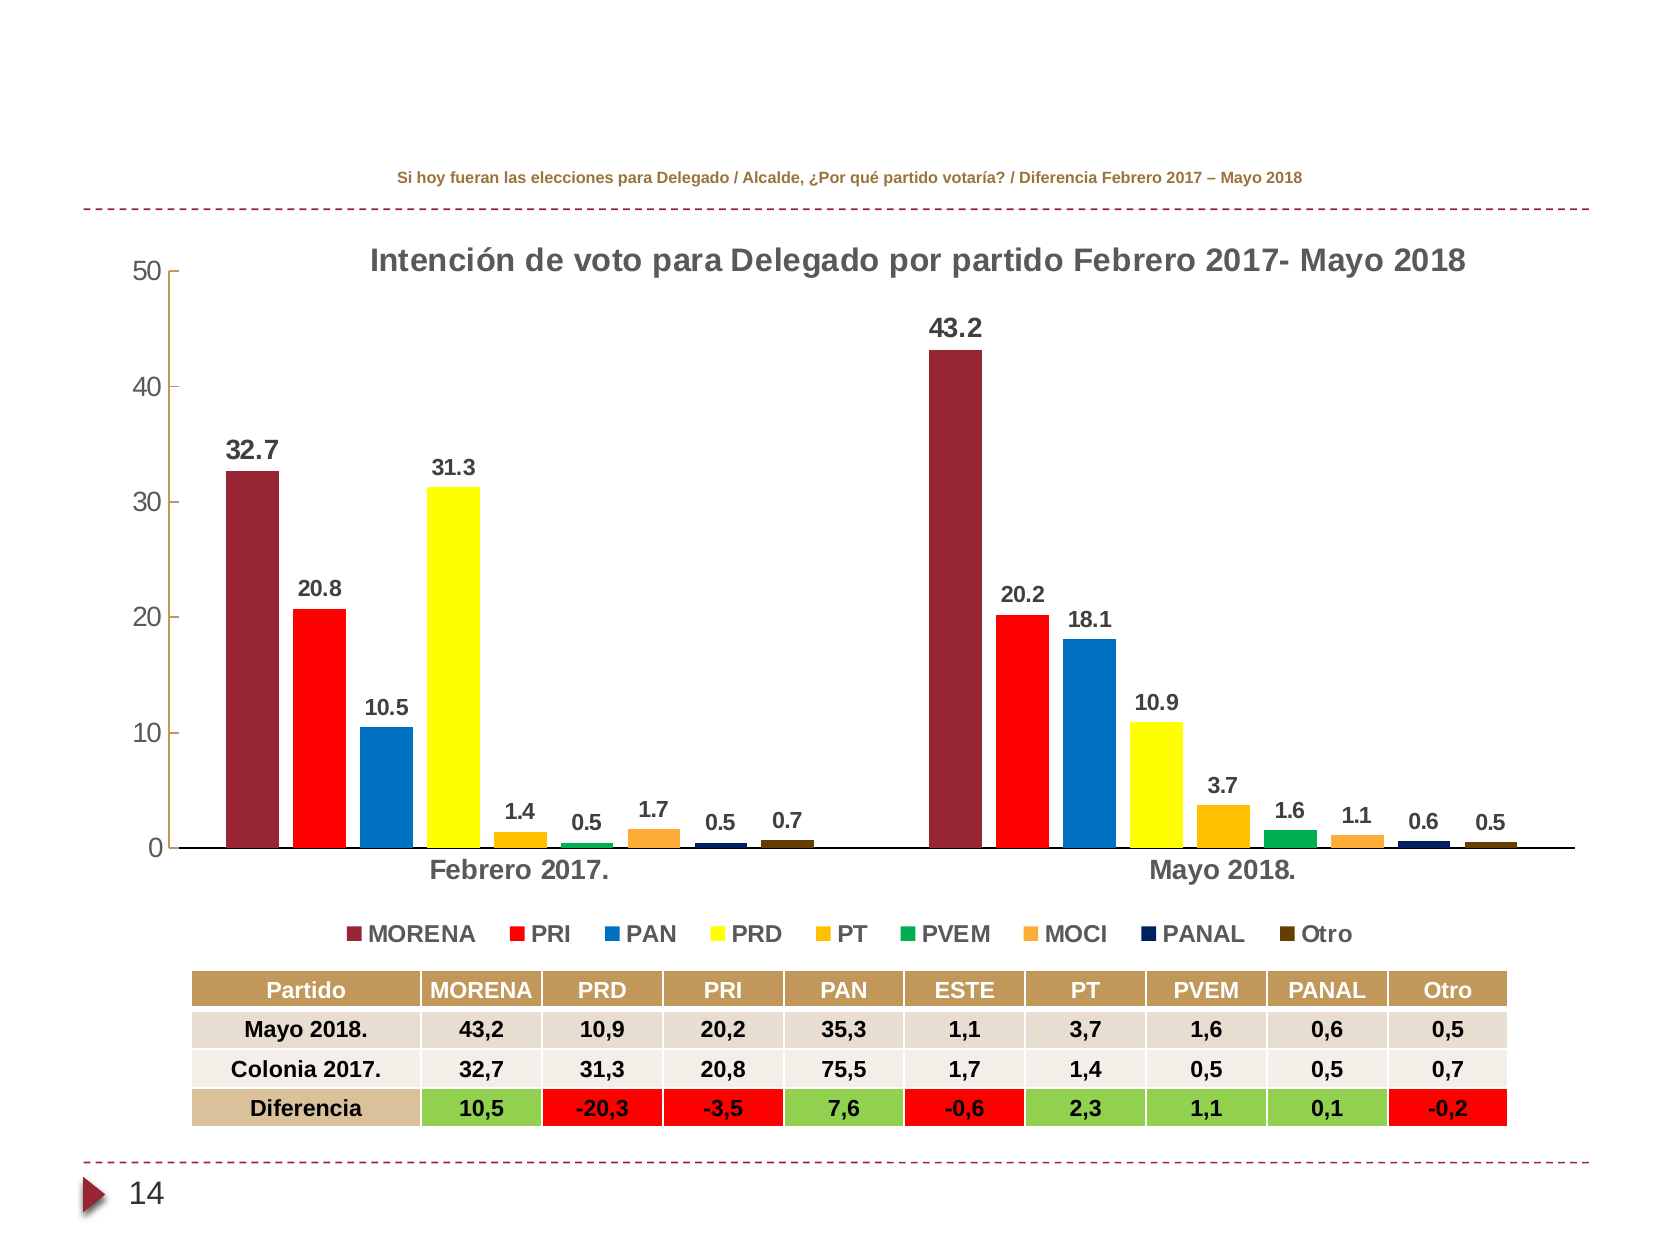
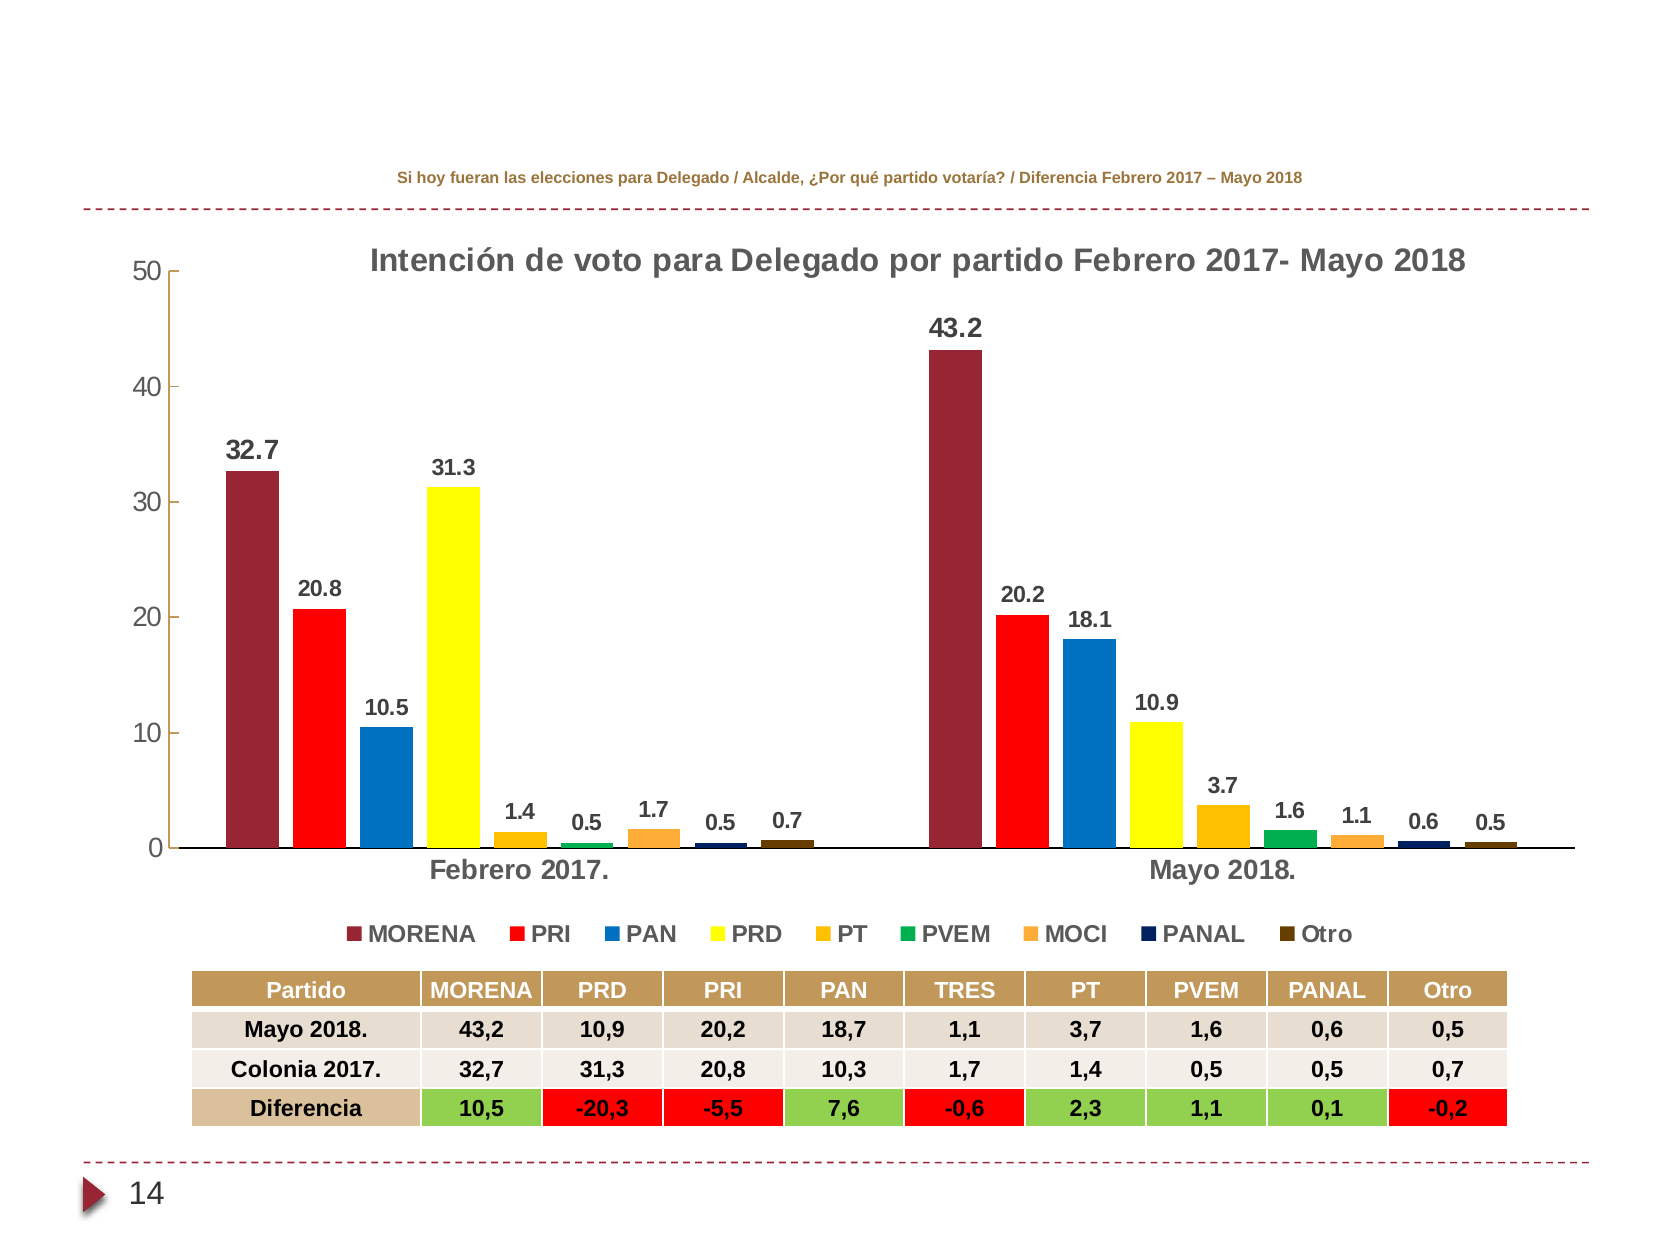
ESTE: ESTE -> TRES
35,3: 35,3 -> 18,7
75,5: 75,5 -> 10,3
-3,5: -3,5 -> -5,5
